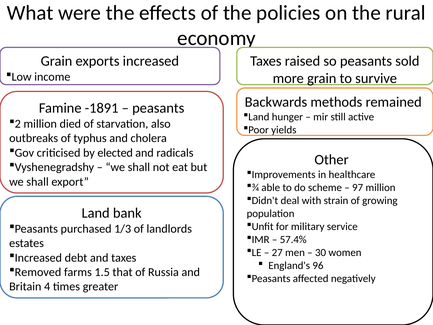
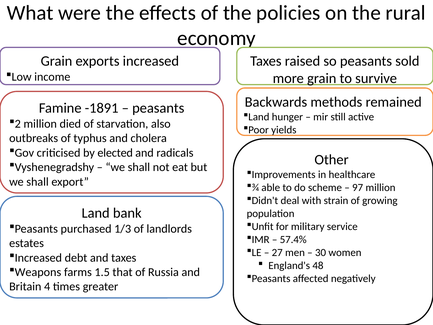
96: 96 -> 48
Removed: Removed -> Weapons
